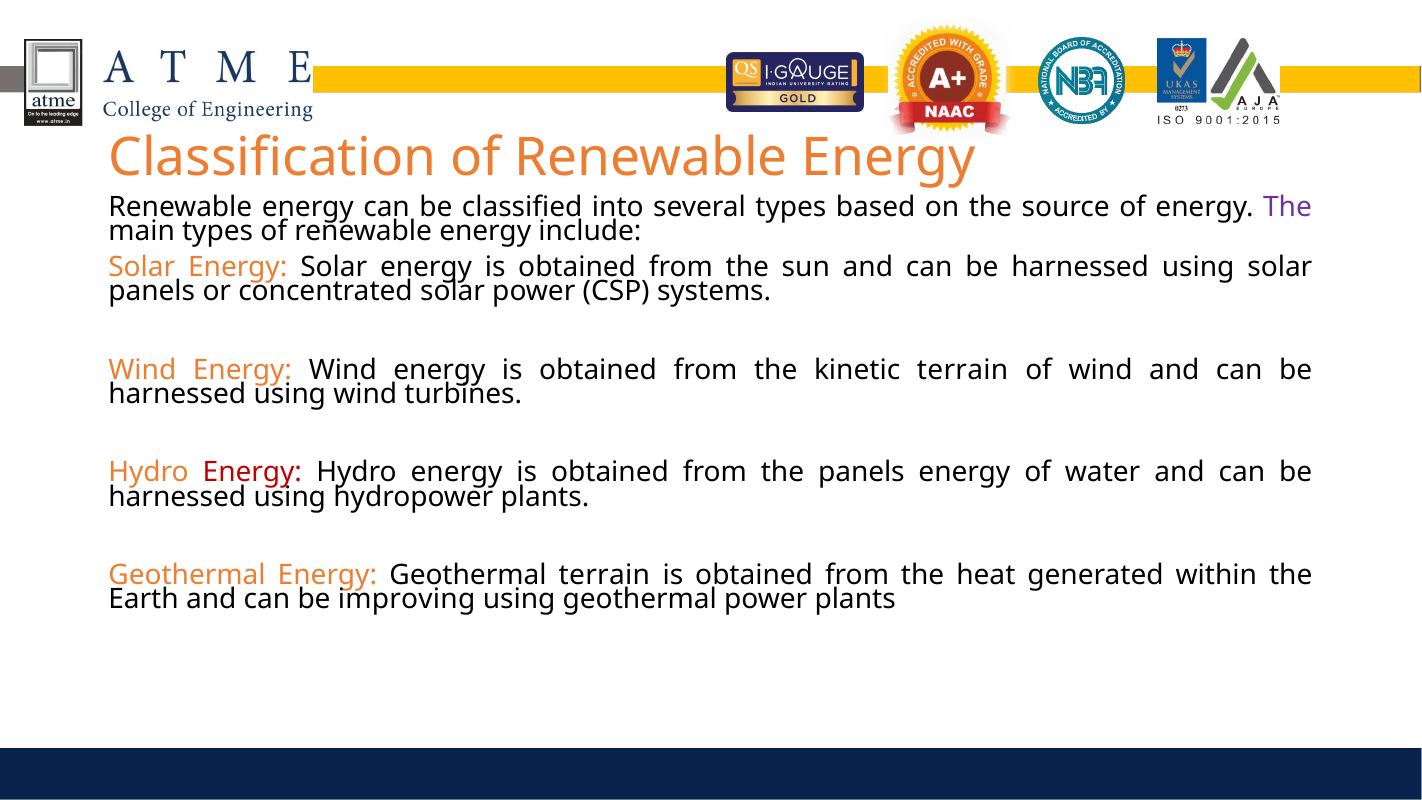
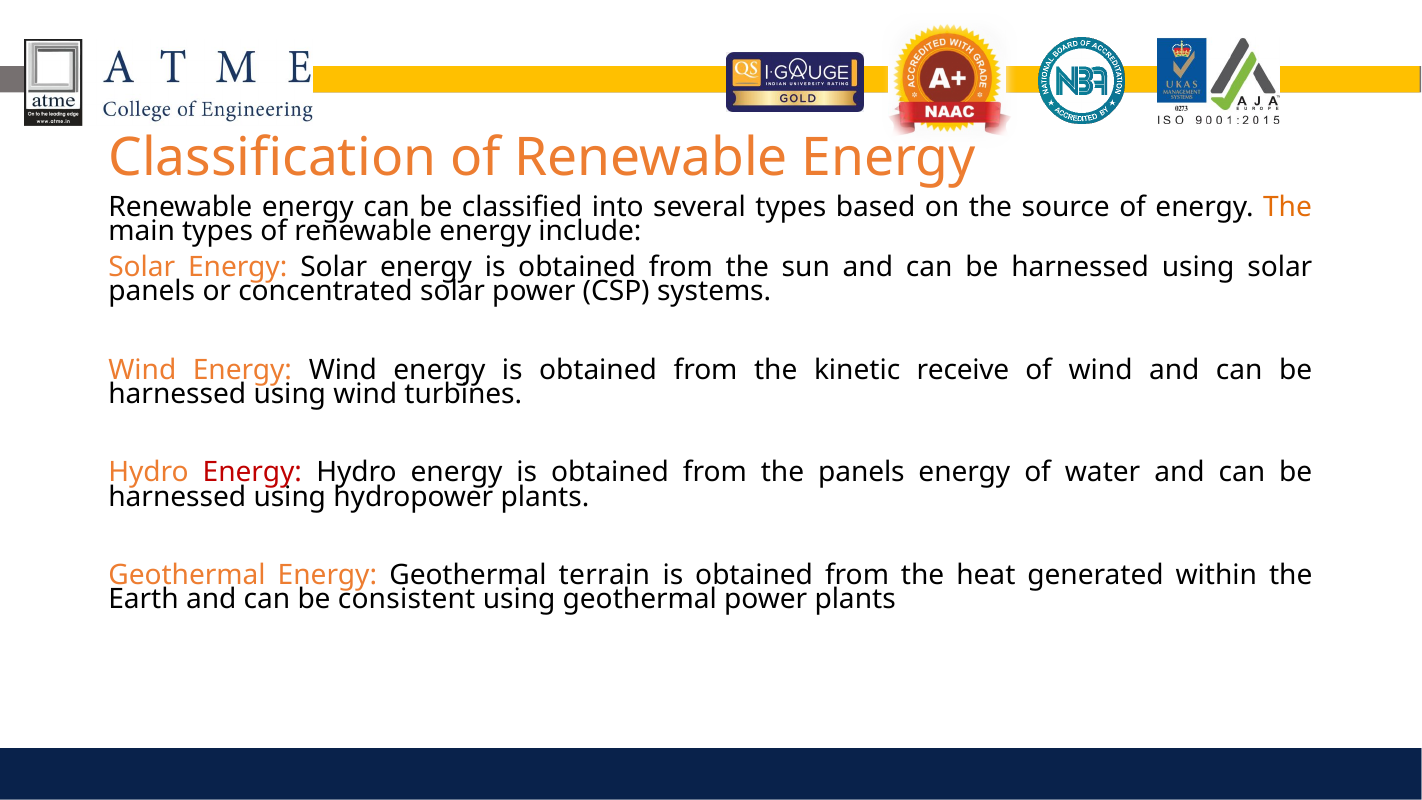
The at (1288, 207) colour: purple -> orange
kinetic terrain: terrain -> receive
improving: improving -> consistent
